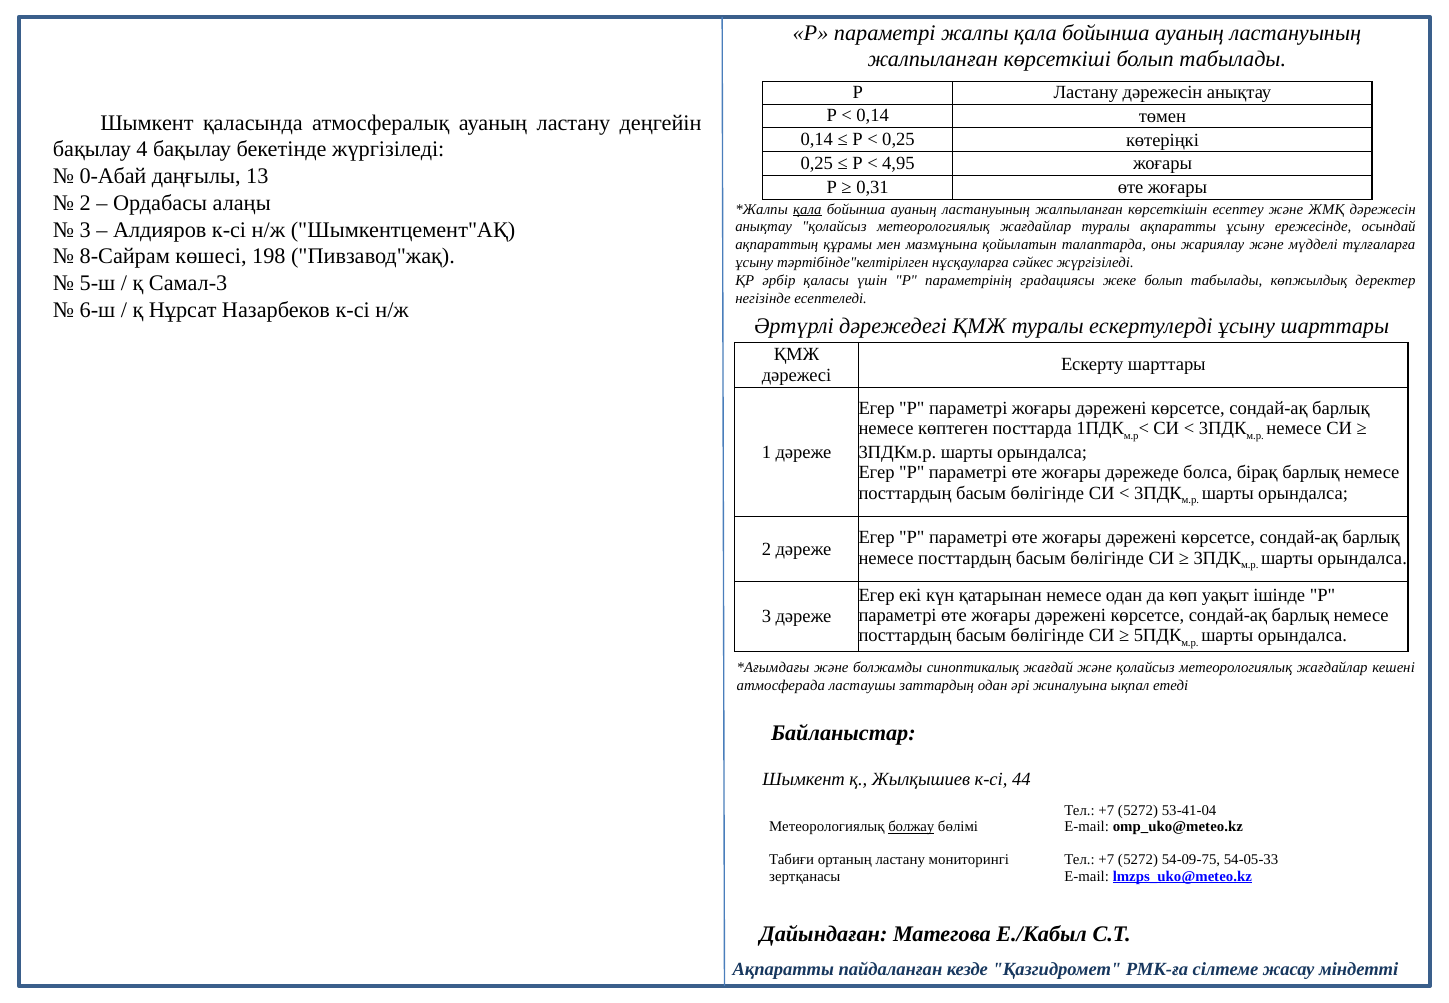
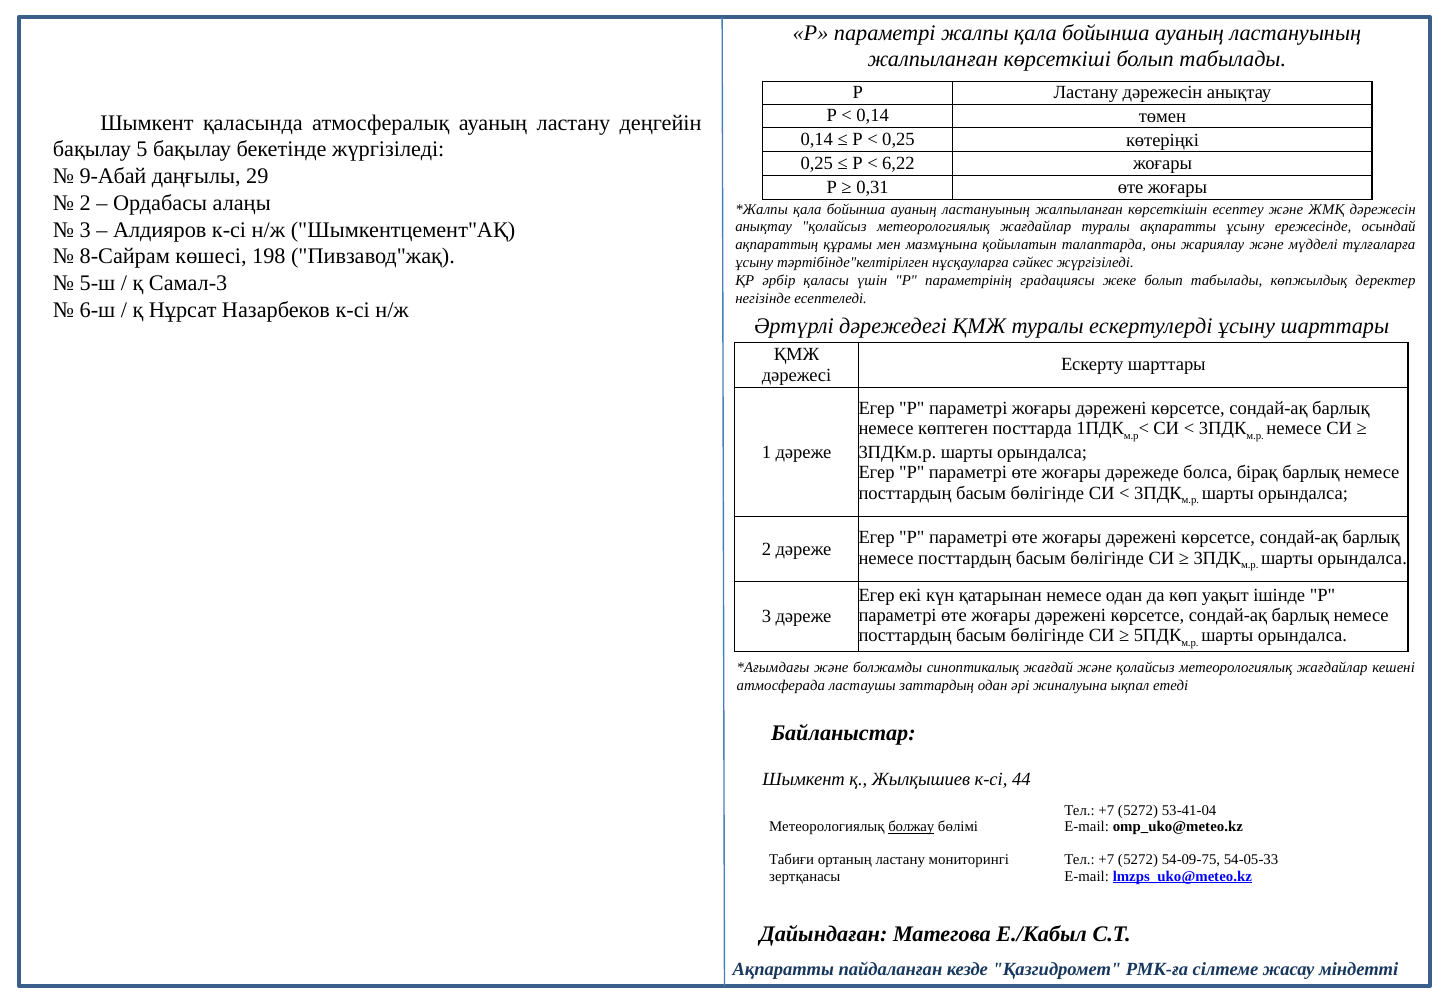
4: 4 -> 5
4,95: 4,95 -> 6,22
0-Абай: 0-Абай -> 9-Абай
13: 13 -> 29
қала at (807, 209) underline: present -> none
